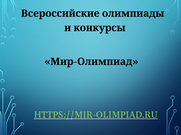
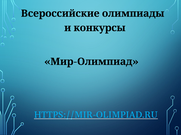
HTTPS://MIR-OLIMPIAD.RU colour: light green -> light blue
